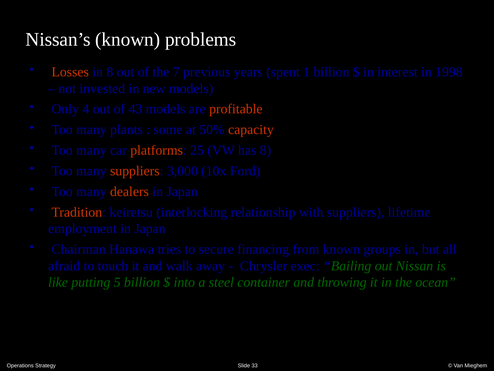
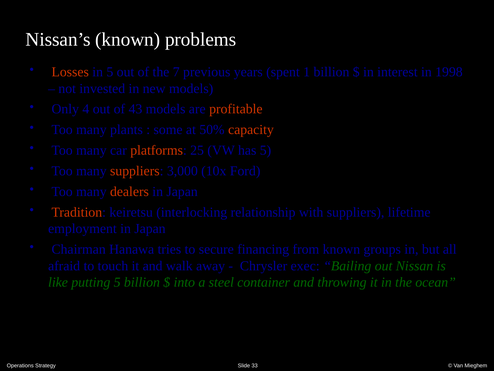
in 8: 8 -> 5
has 8: 8 -> 5
